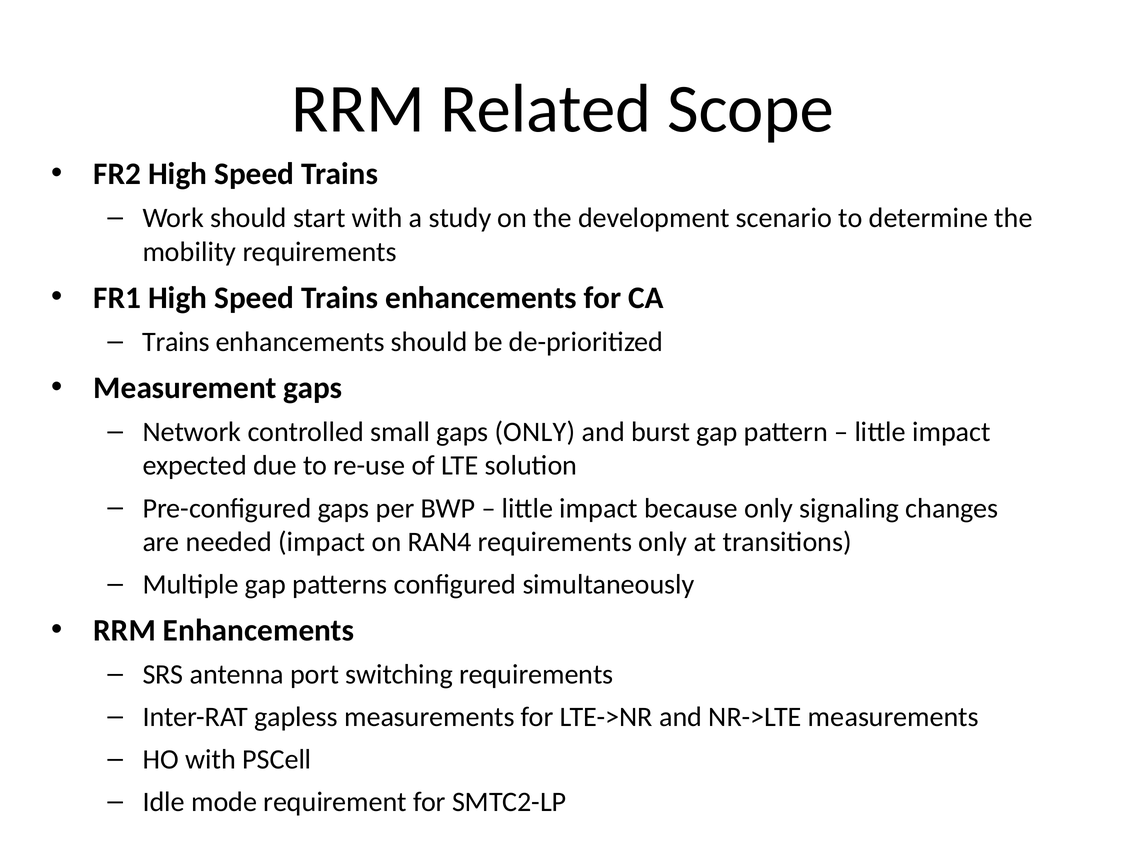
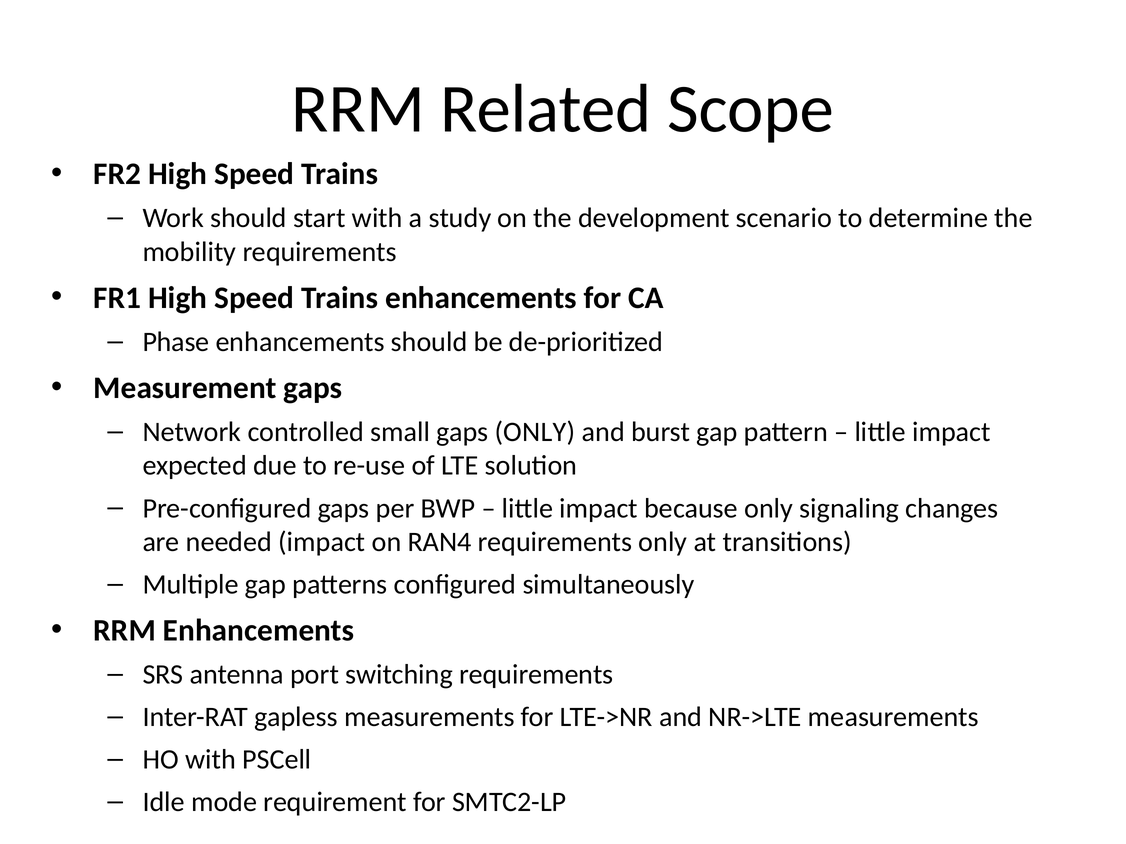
Trains at (176, 342): Trains -> Phase
